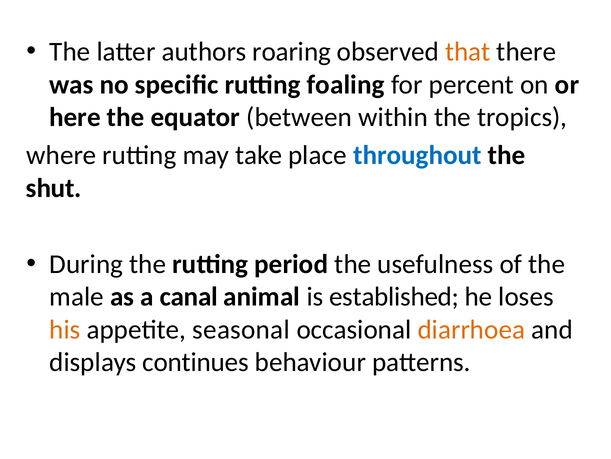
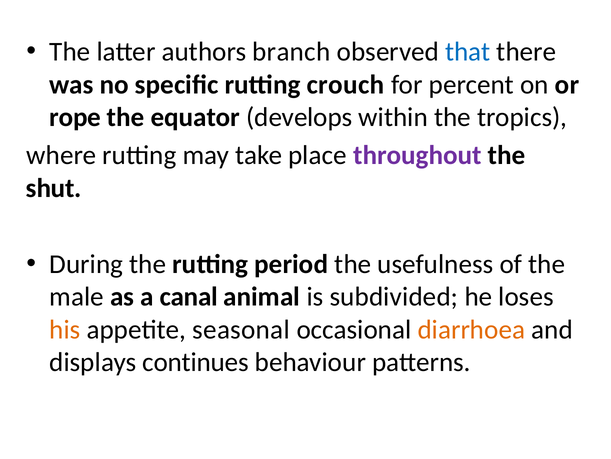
roaring: roaring -> branch
that colour: orange -> blue
foaling: foaling -> crouch
here: here -> rope
between: between -> develops
throughout colour: blue -> purple
established: established -> subdivided
